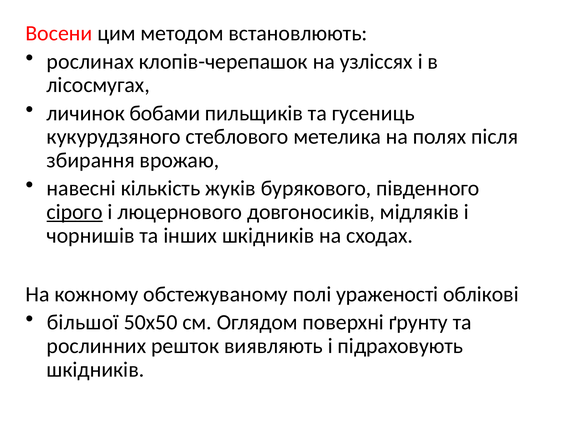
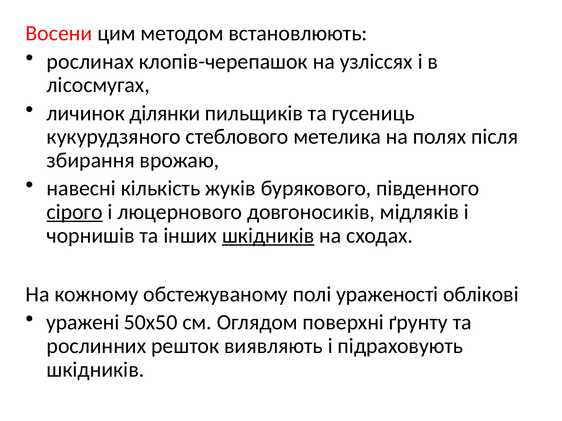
бобами: бобами -> ділянки
шкідників at (268, 236) underline: none -> present
більшої: більшої -> уражені
